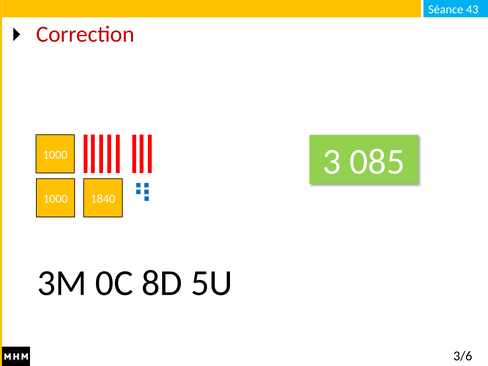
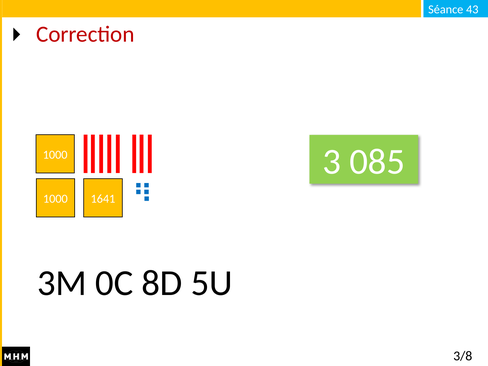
1840: 1840 -> 1641
3/6: 3/6 -> 3/8
